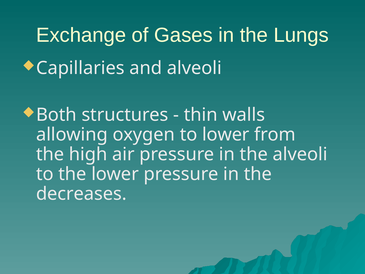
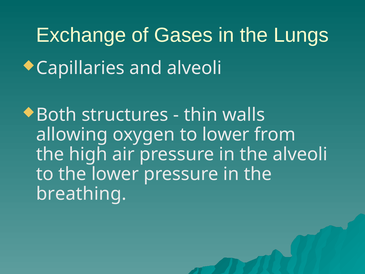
decreases: decreases -> breathing
